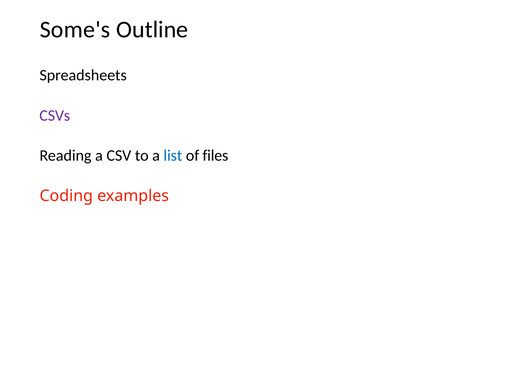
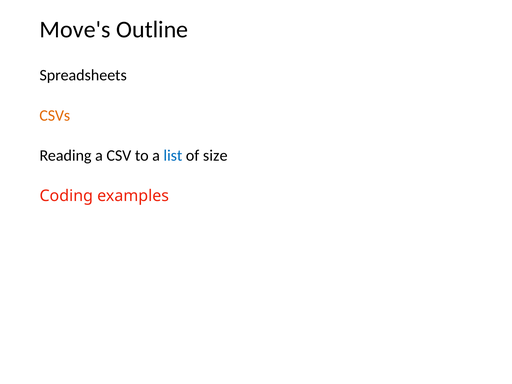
Some's: Some's -> Move's
CSVs colour: purple -> orange
files: files -> size
